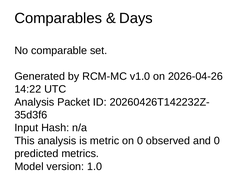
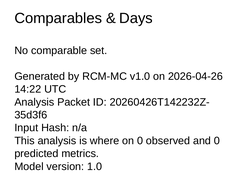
metric: metric -> where
